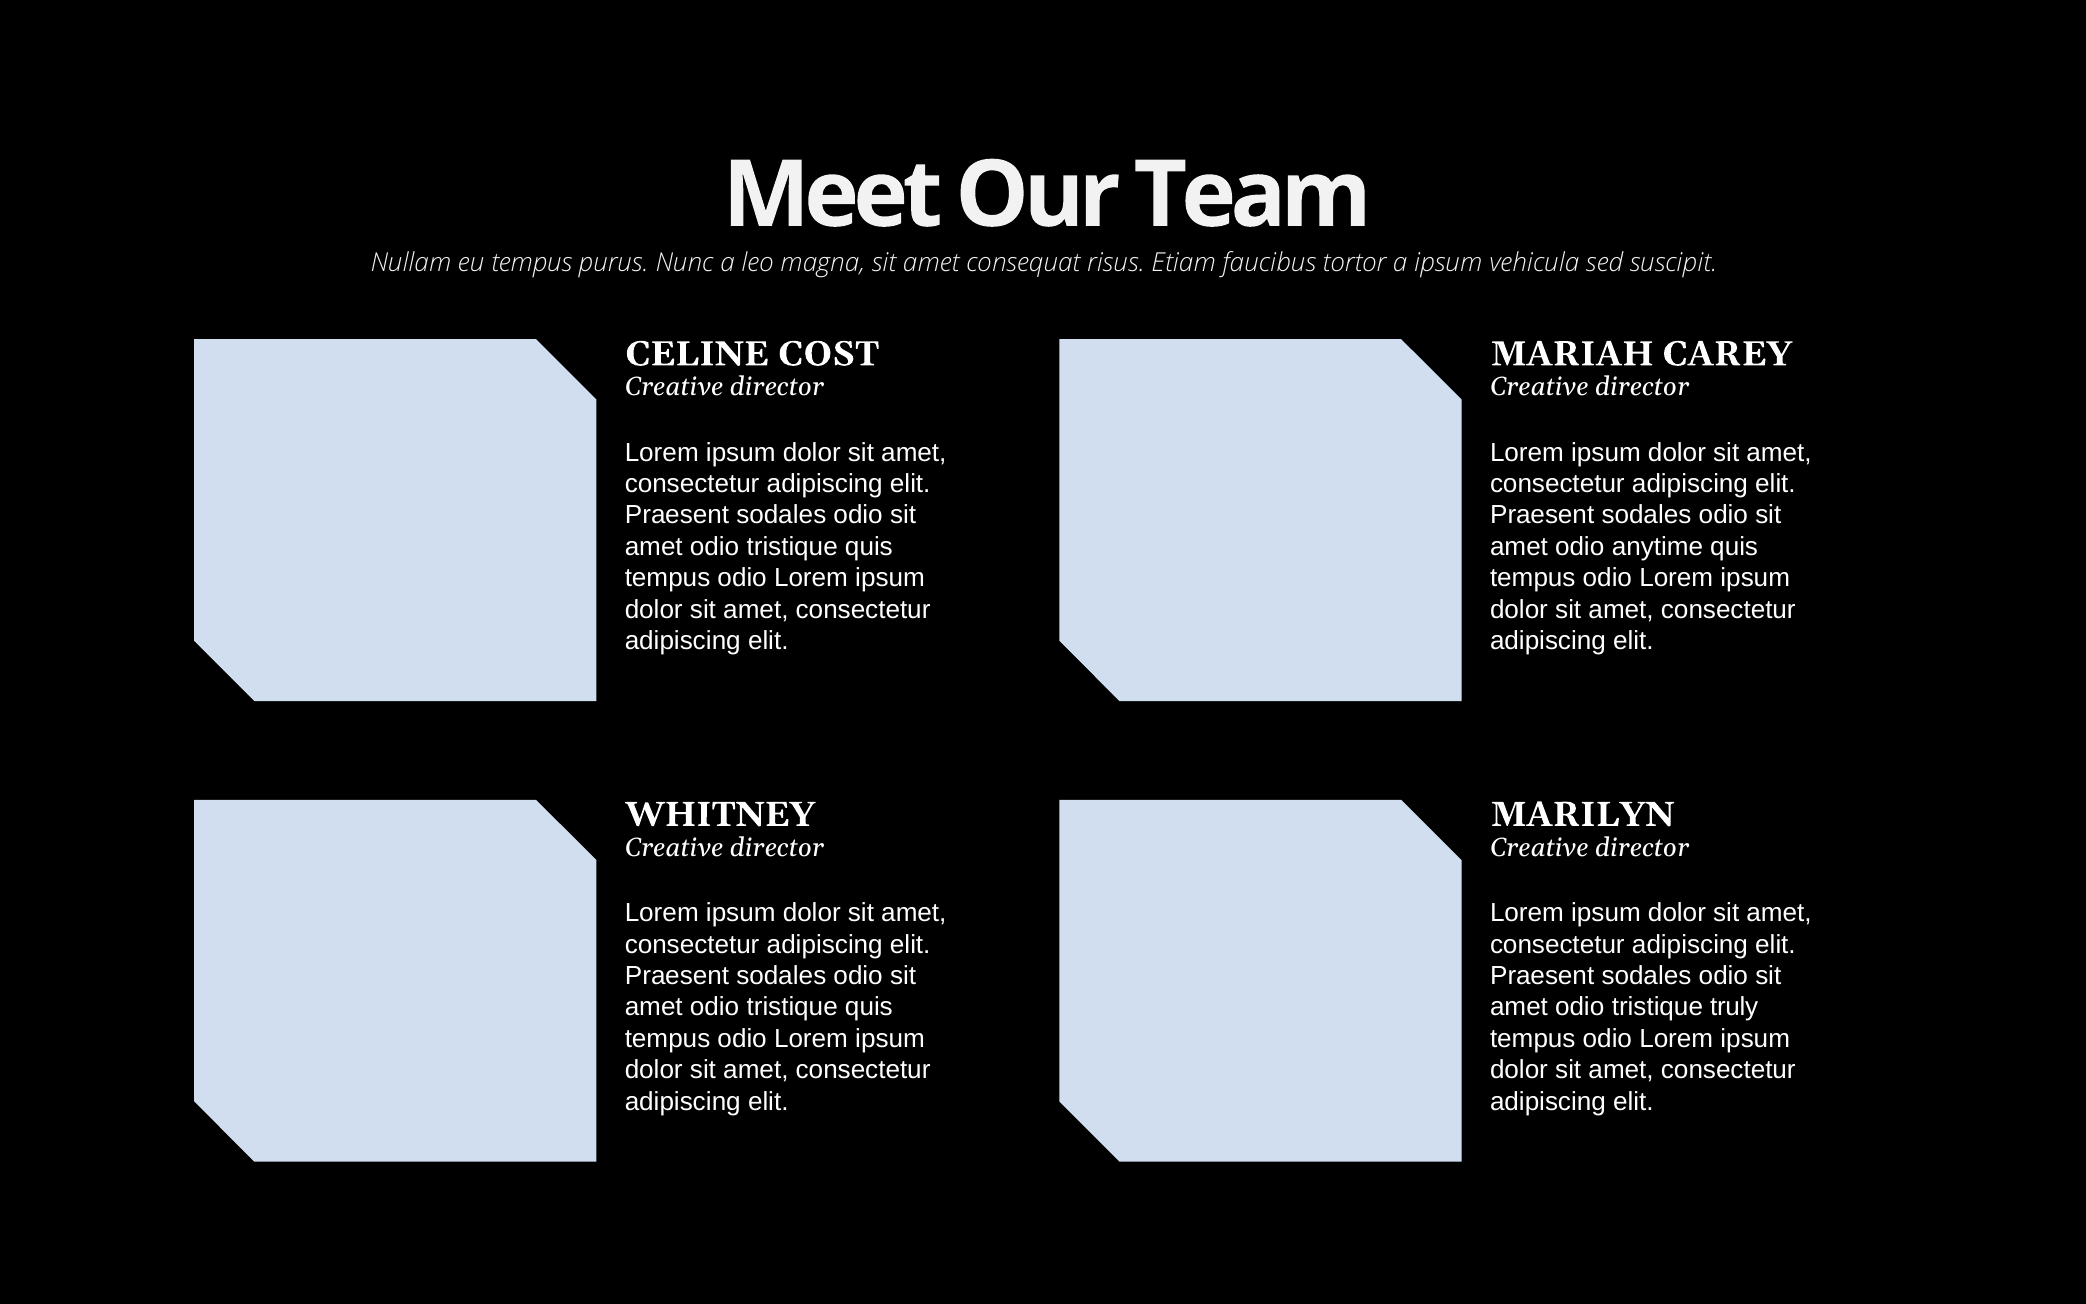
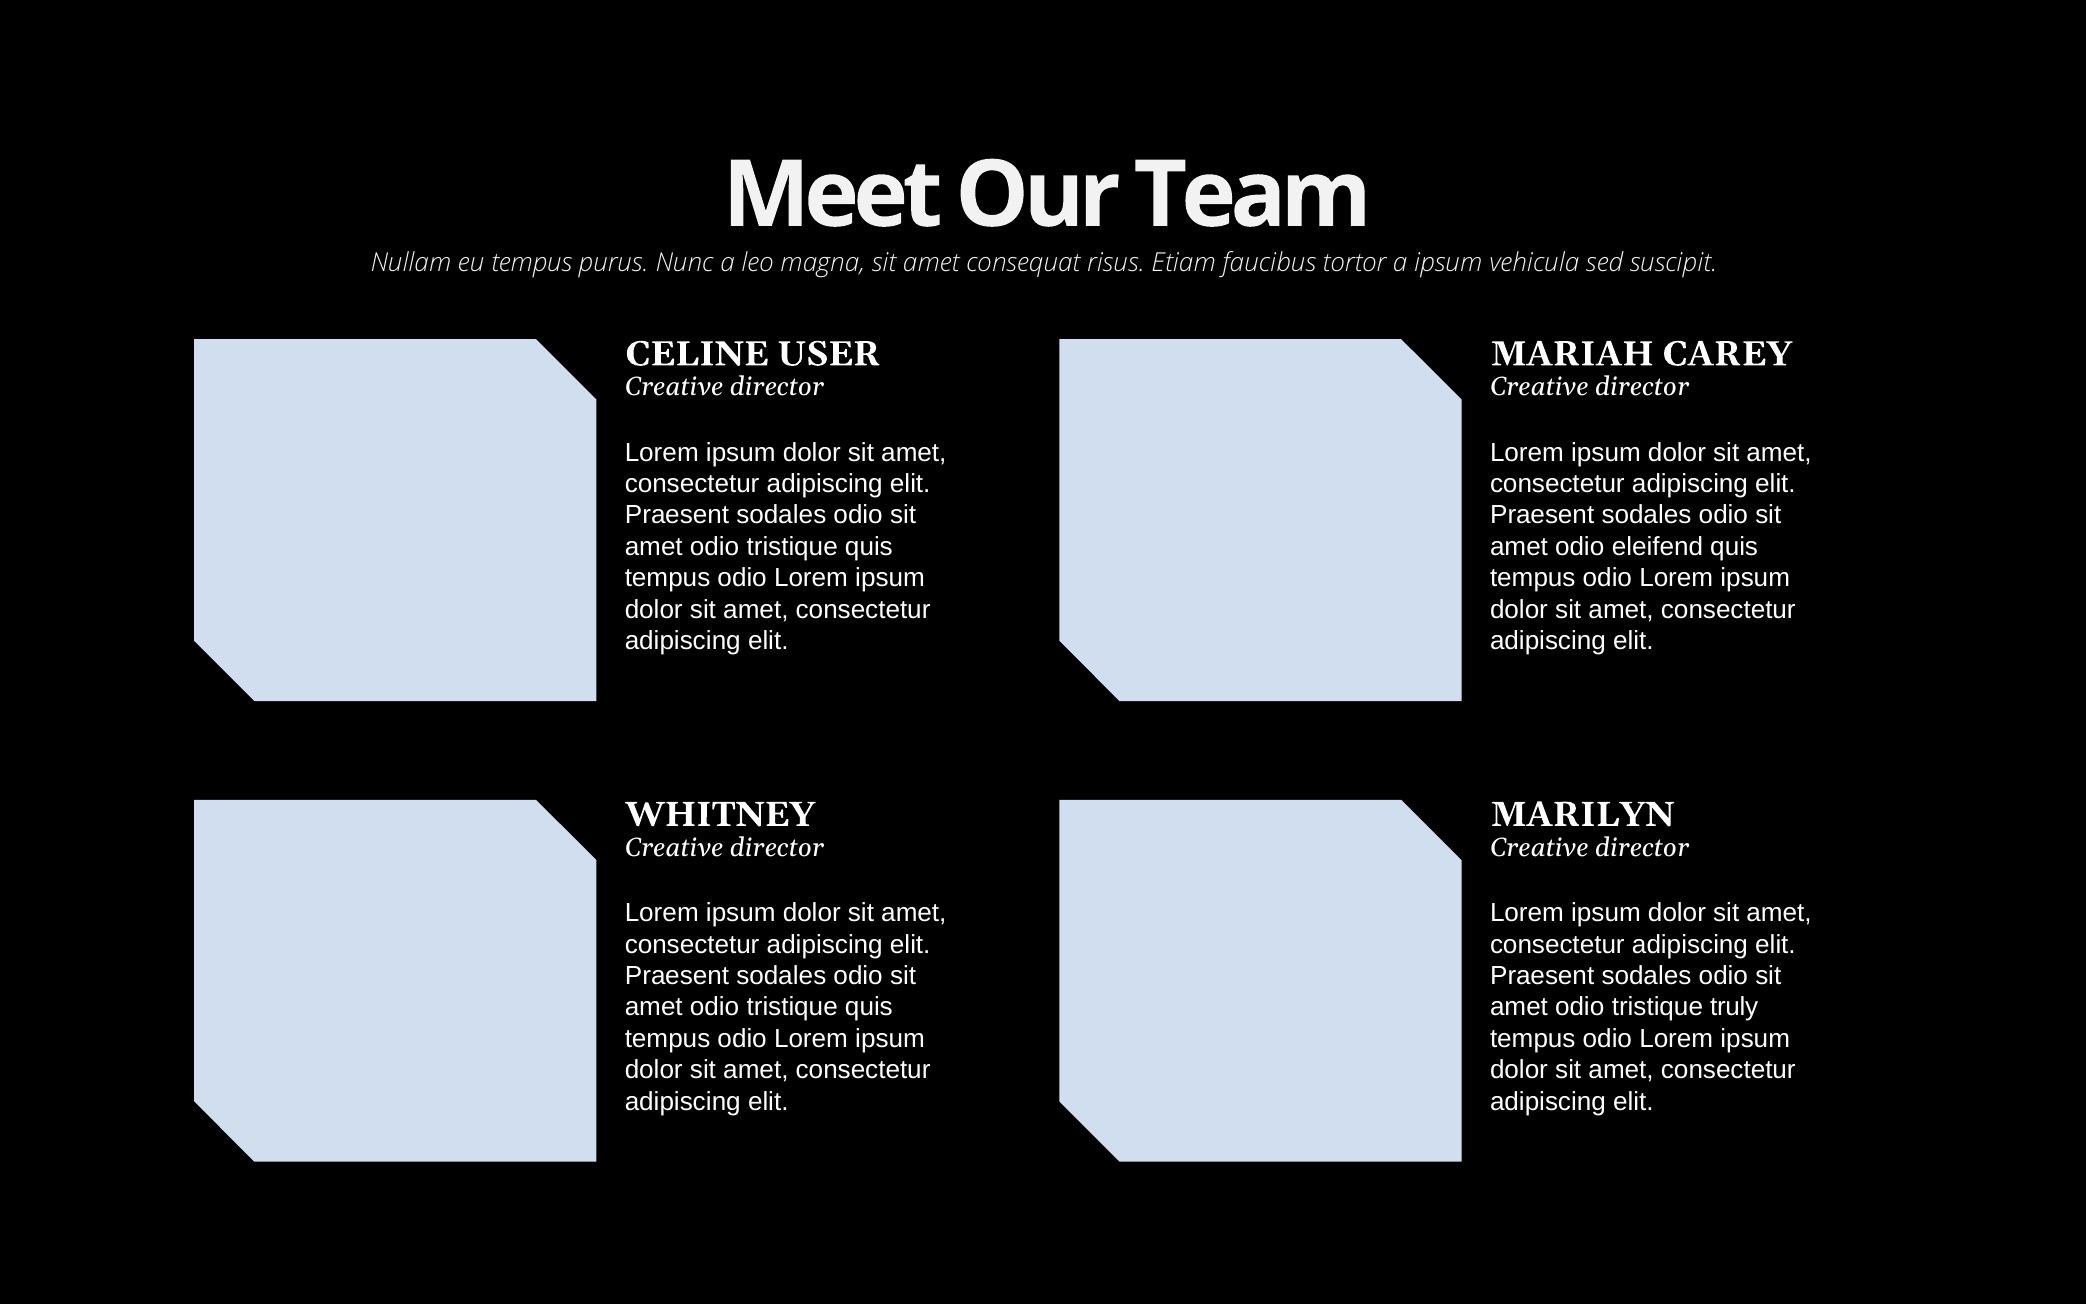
COST: COST -> USER
anytime: anytime -> eleifend
